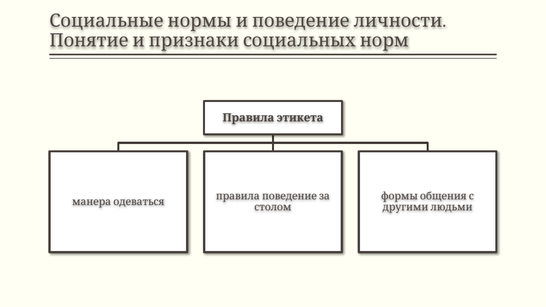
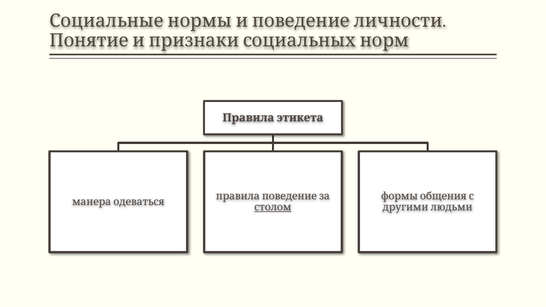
столом underline: none -> present
